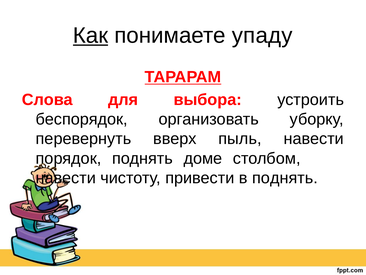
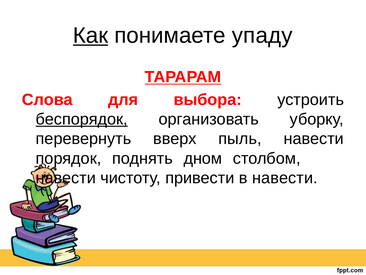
беспорядок underline: none -> present
доме: доме -> дном
в поднять: поднять -> навести
